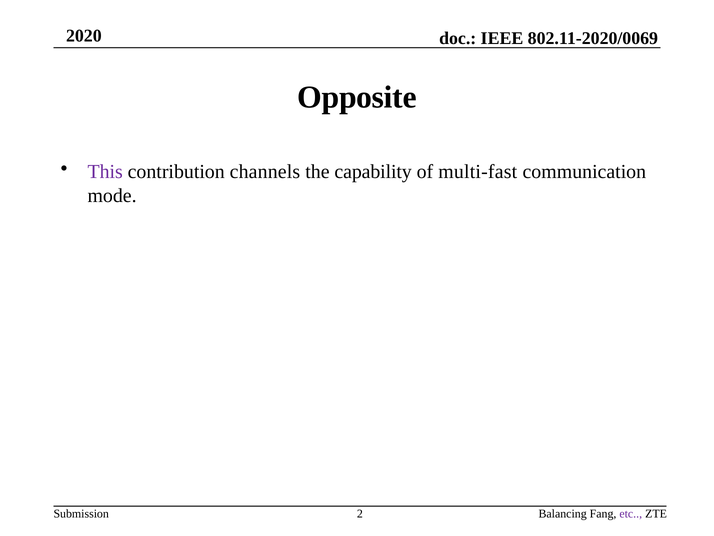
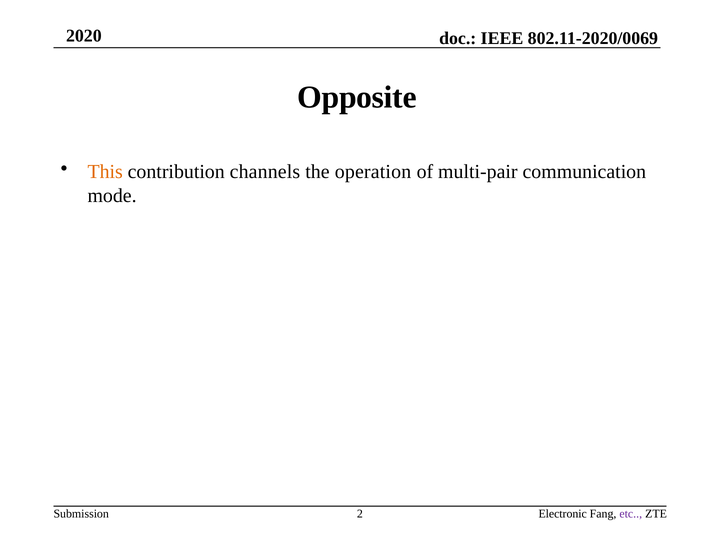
This colour: purple -> orange
capability: capability -> operation
multi-fast: multi-fast -> multi-pair
Balancing: Balancing -> Electronic
